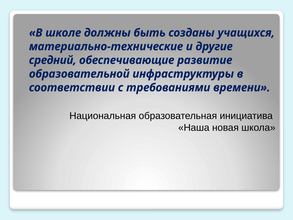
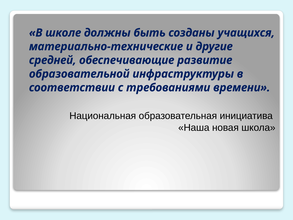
средний: средний -> средней
